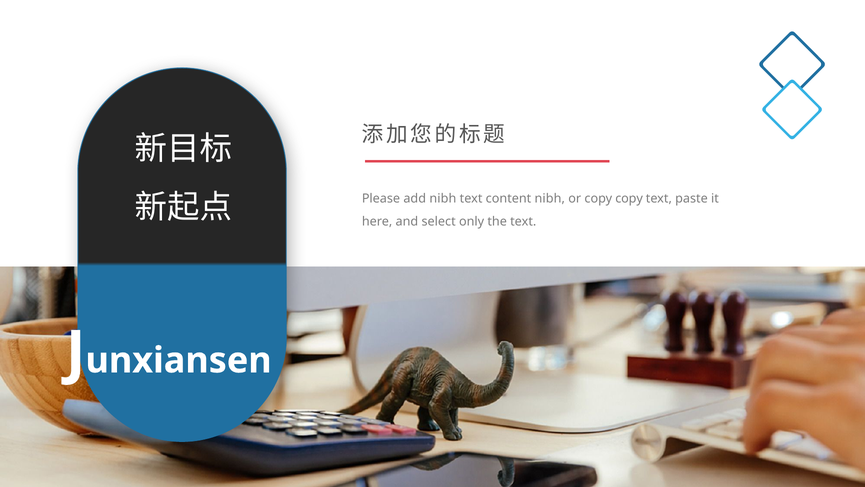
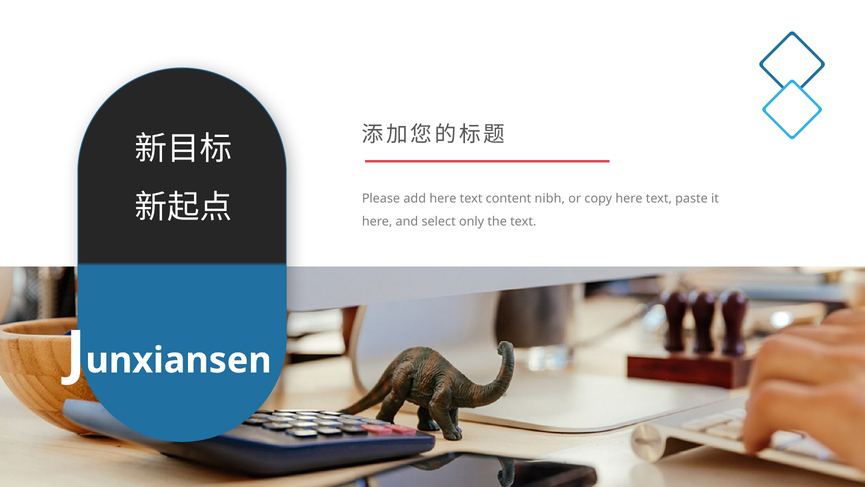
add nibh: nibh -> here
copy copy: copy -> here
